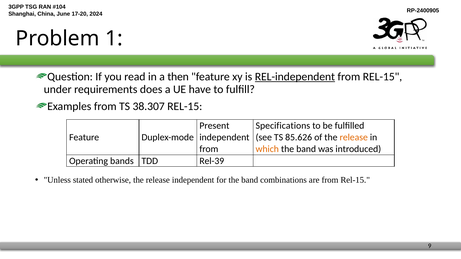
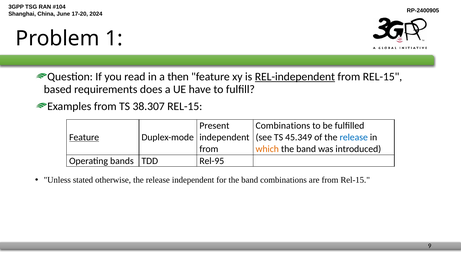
under: under -> based
Specifications at (283, 126): Specifications -> Combinations
Feature at (84, 137) underline: none -> present
85.626: 85.626 -> 45.349
release at (354, 137) colour: orange -> blue
Rel-39: Rel-39 -> Rel-95
